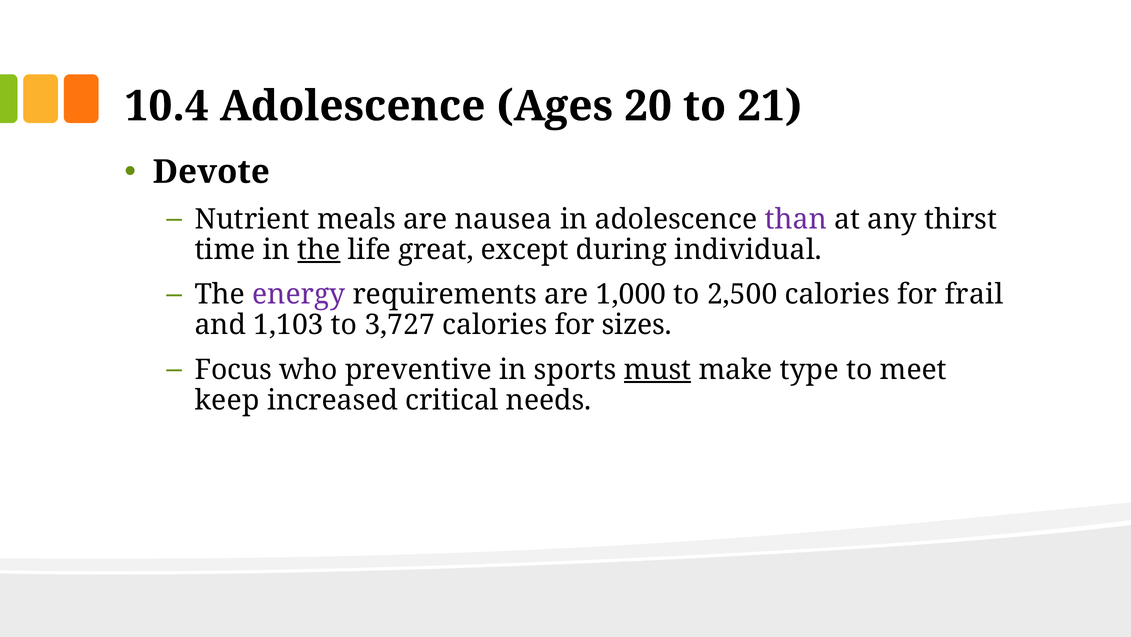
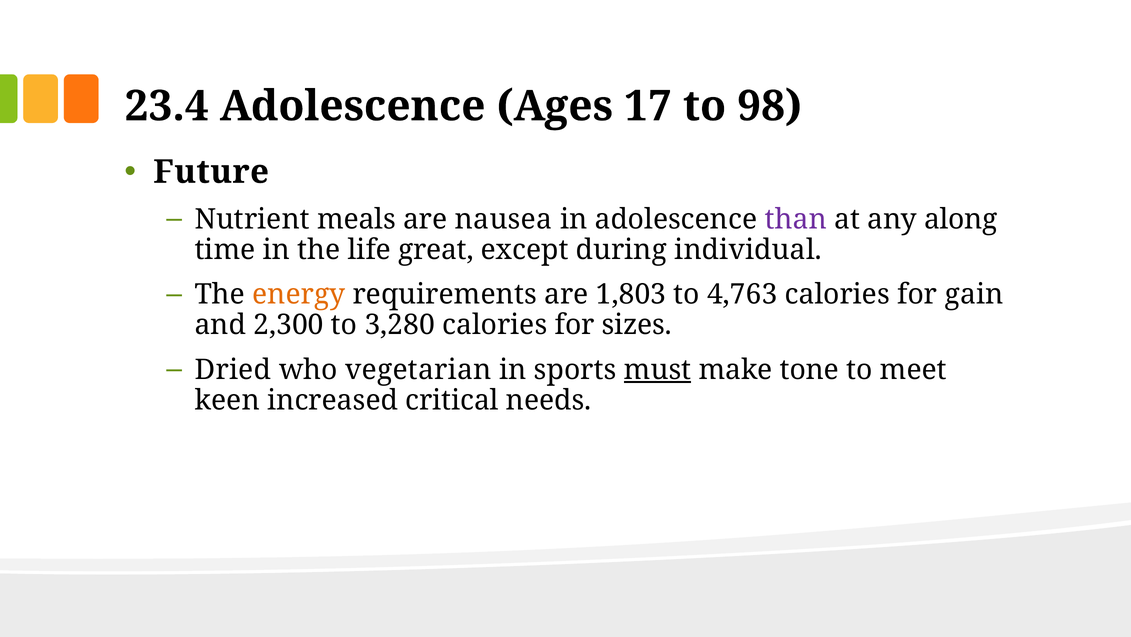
10.4: 10.4 -> 23.4
20: 20 -> 17
21: 21 -> 98
Devote: Devote -> Future
thirst: thirst -> along
the at (319, 250) underline: present -> none
energy colour: purple -> orange
1,000: 1,000 -> 1,803
2,500: 2,500 -> 4,763
frail: frail -> gain
1,103: 1,103 -> 2,300
3,727: 3,727 -> 3,280
Focus: Focus -> Dried
preventive: preventive -> vegetarian
type: type -> tone
keep: keep -> keen
